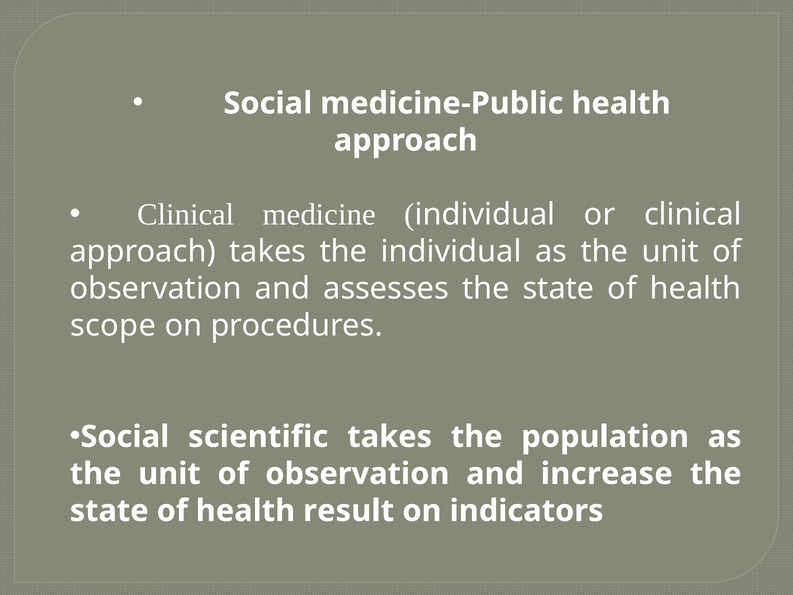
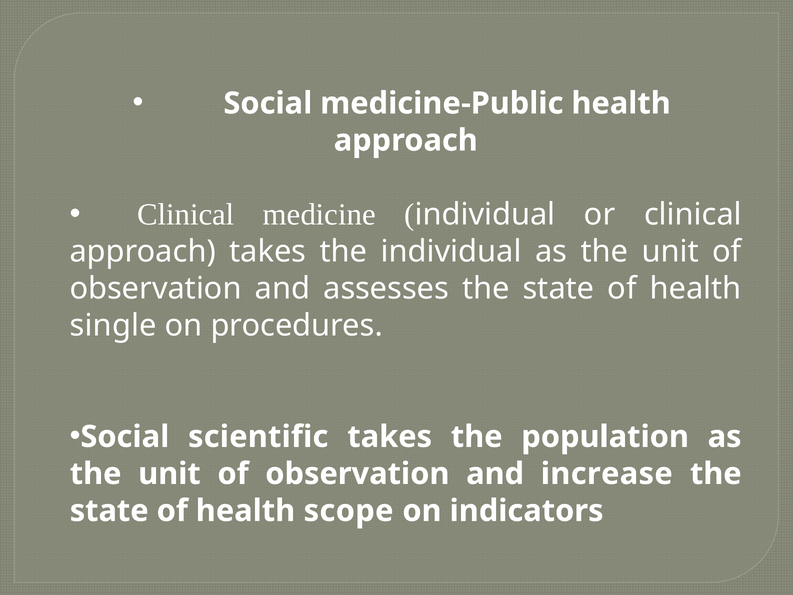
scope: scope -> single
result: result -> scope
